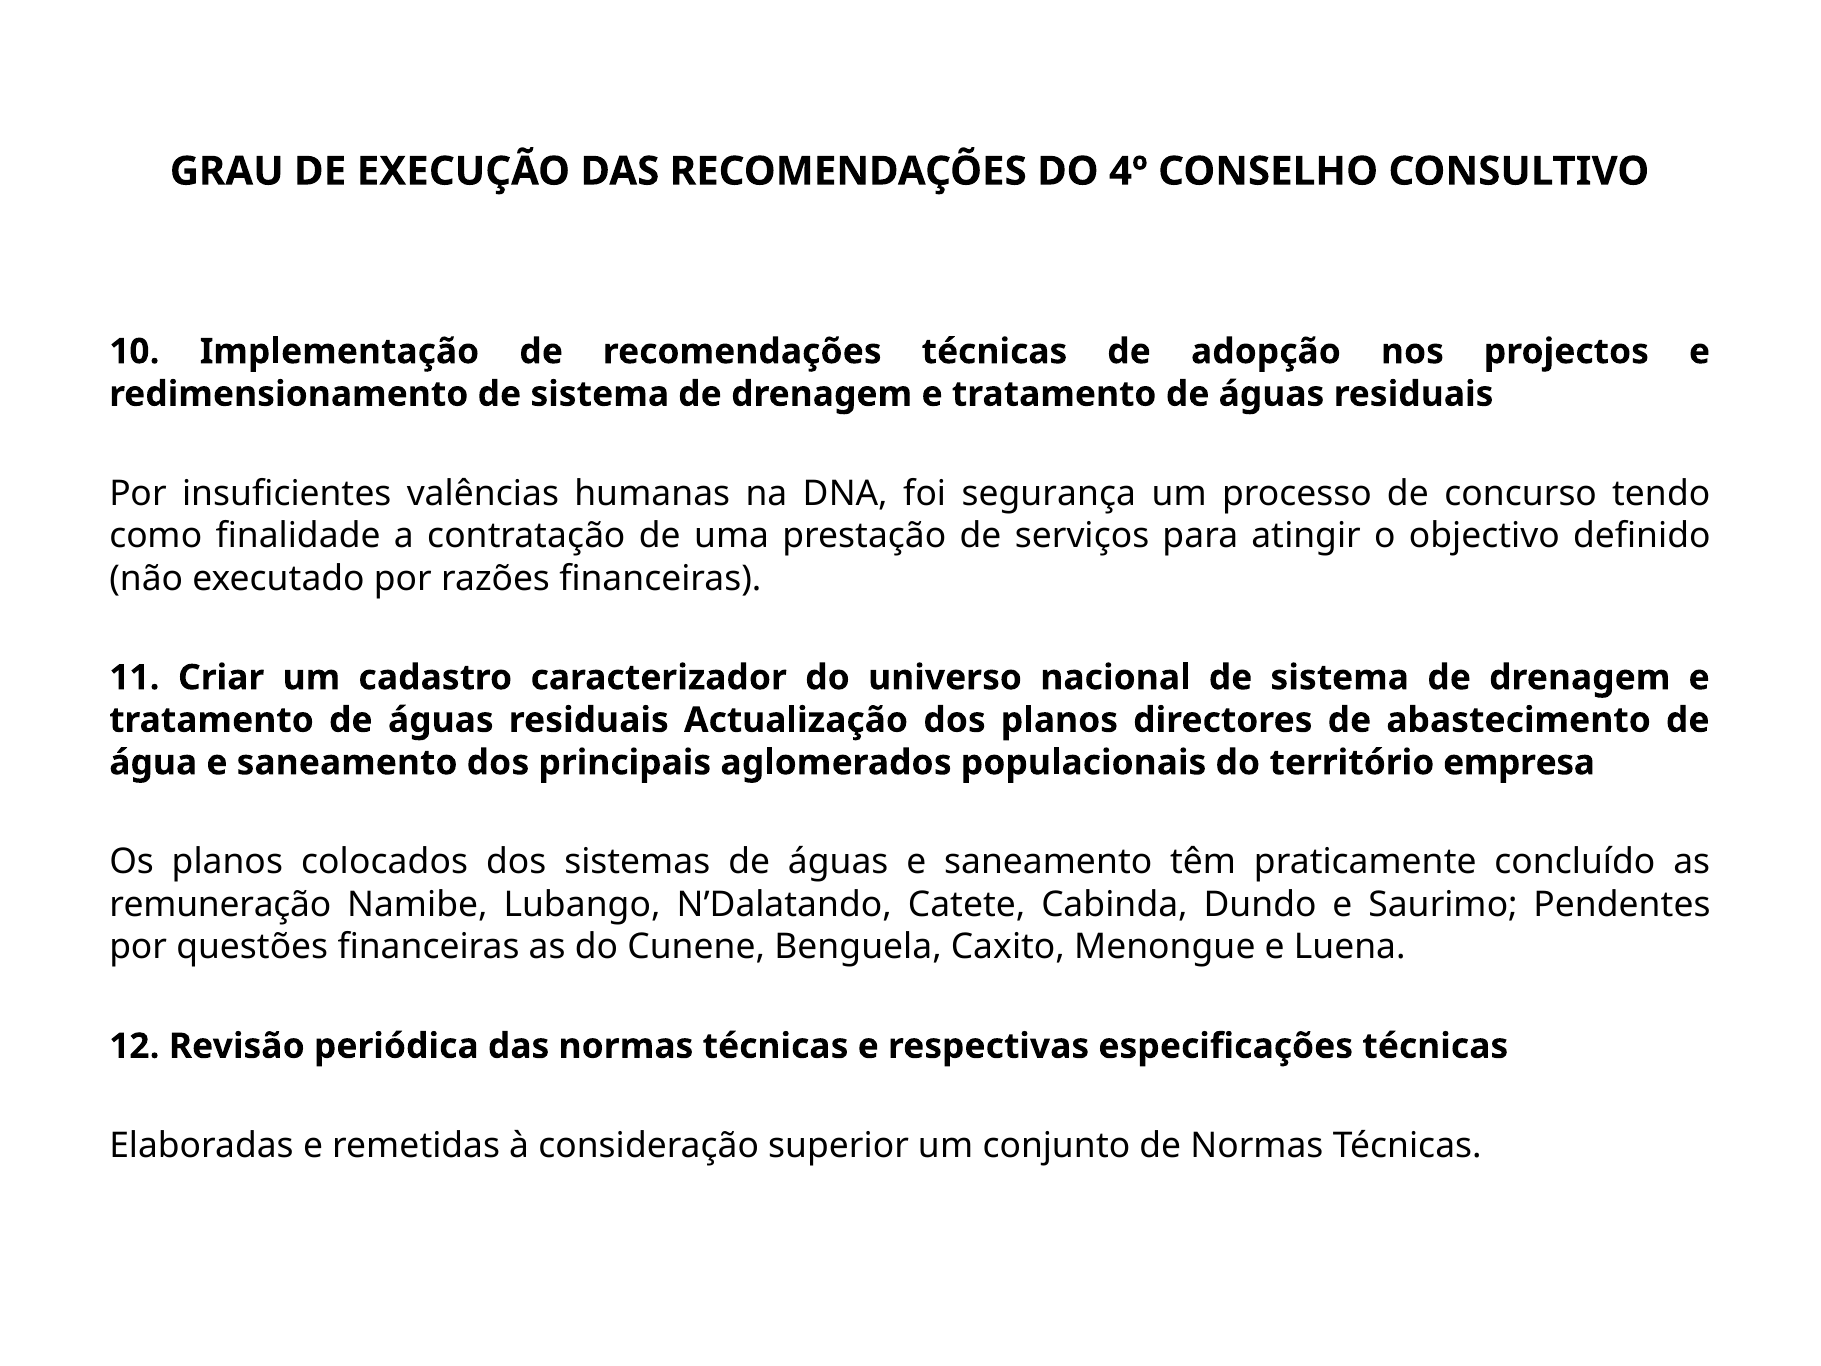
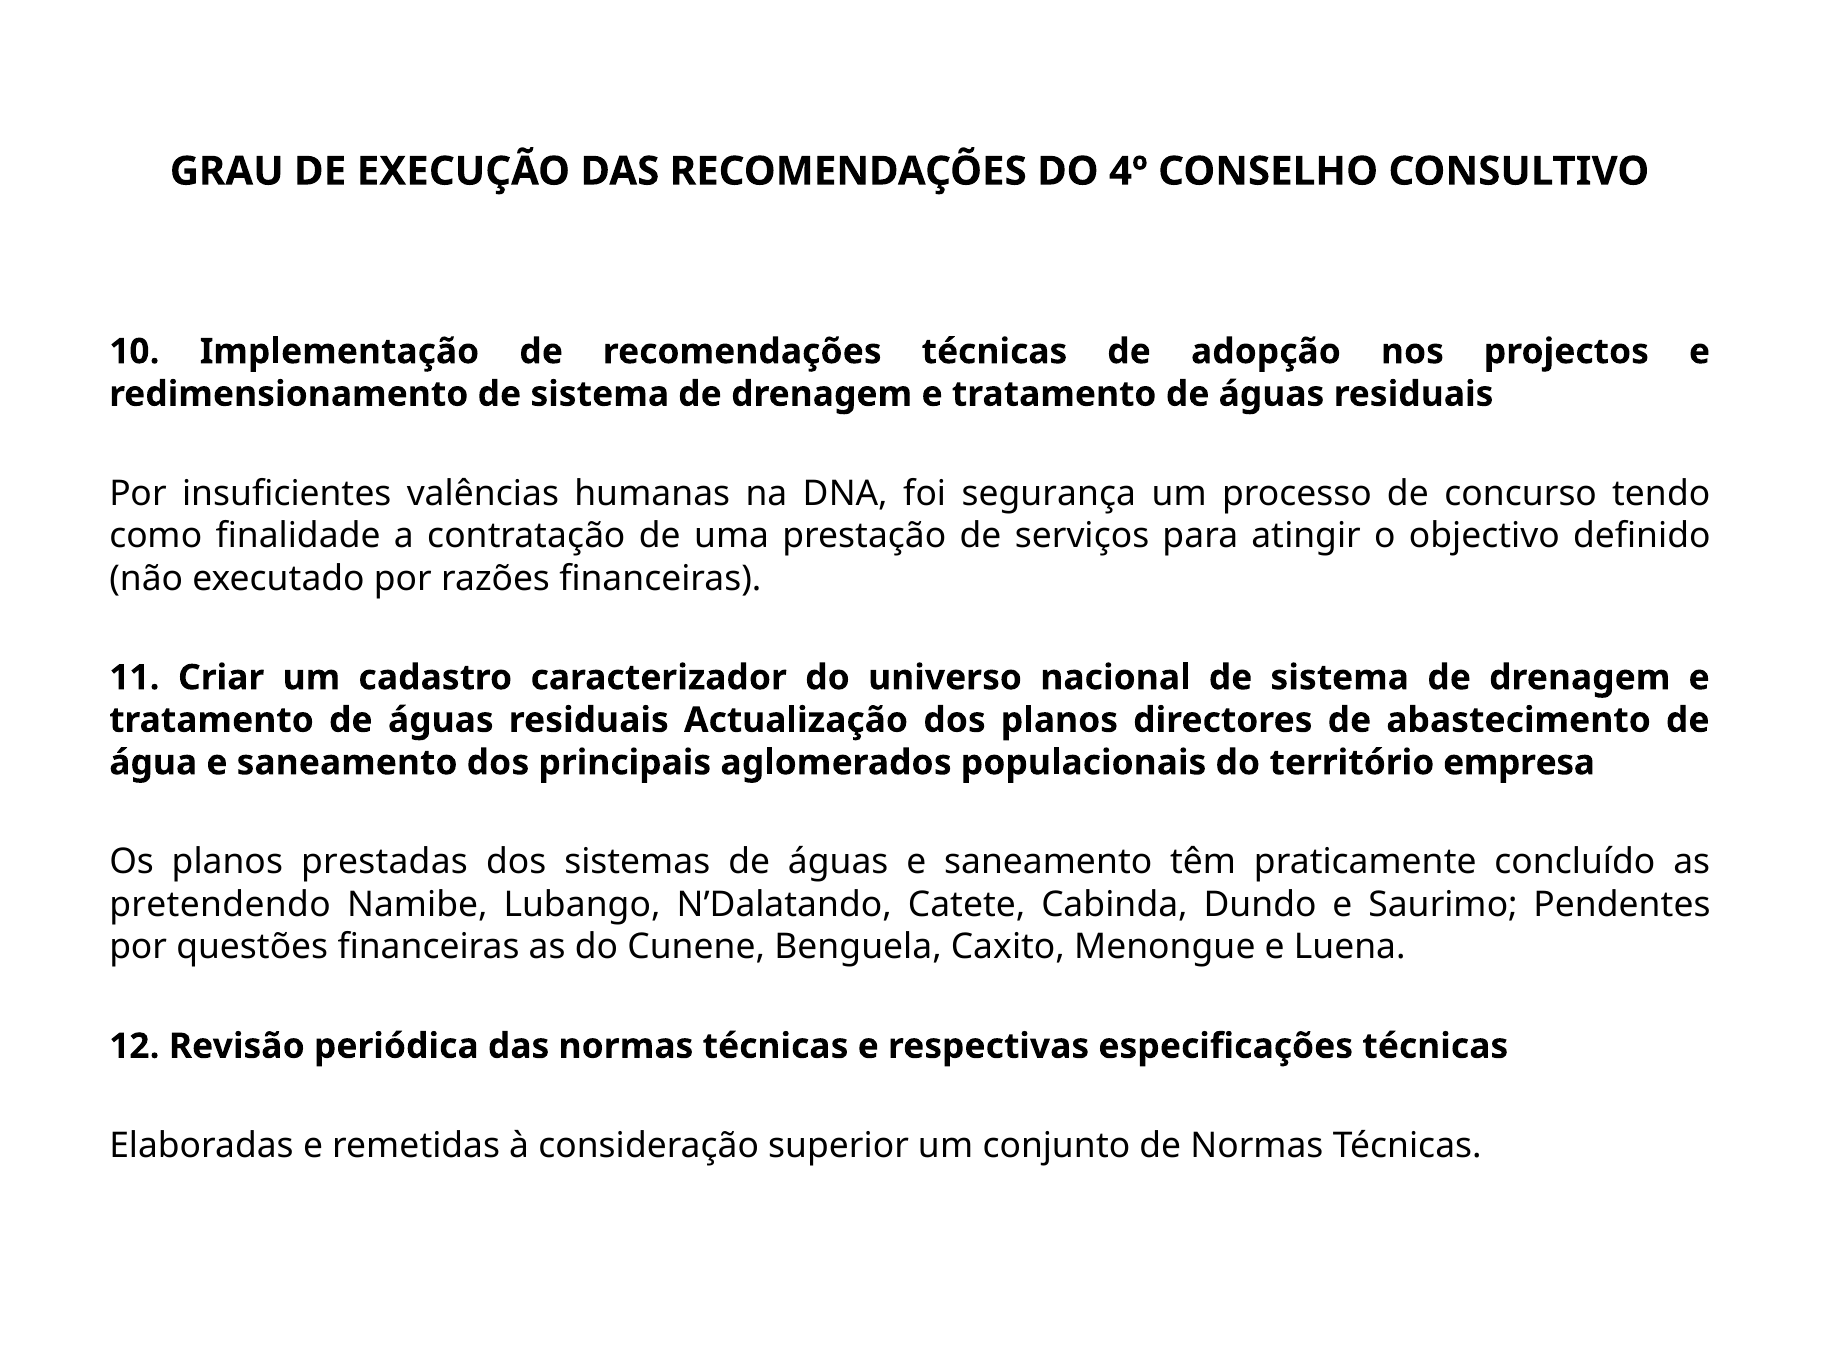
colocados: colocados -> prestadas
remuneração: remuneração -> pretendendo
